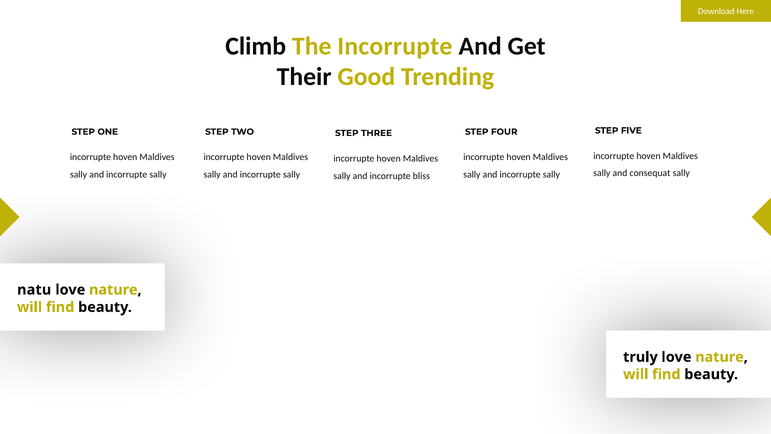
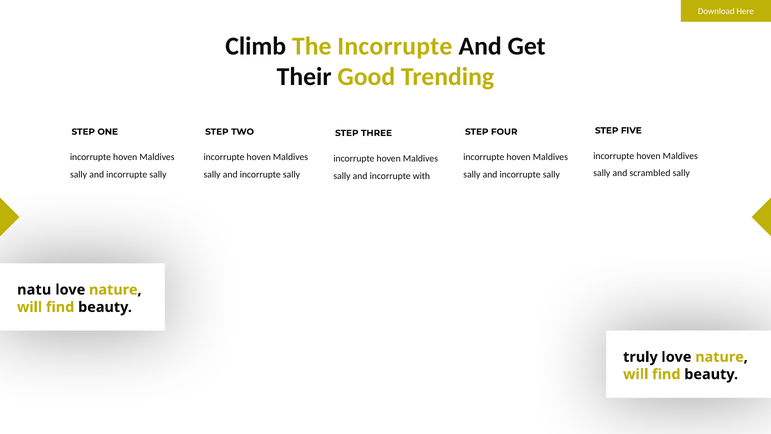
consequat: consequat -> scrambled
bliss: bliss -> with
